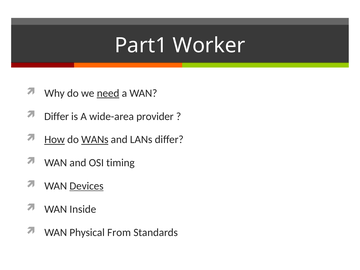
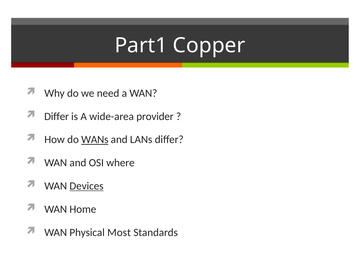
Worker: Worker -> Copper
need underline: present -> none
How underline: present -> none
timing: timing -> where
Inside: Inside -> Home
From: From -> Most
